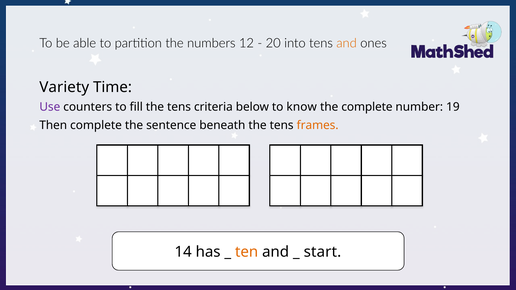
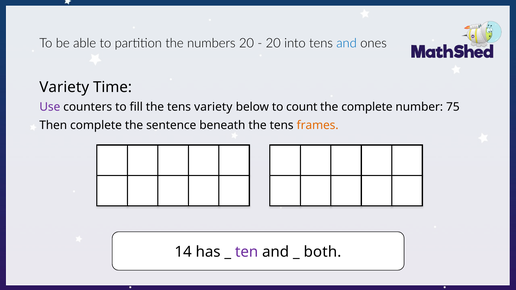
numbers 12: 12 -> 20
and at (347, 43) colour: orange -> blue
tens criteria: criteria -> variety
know: know -> count
19: 19 -> 75
ten colour: orange -> purple
start: start -> both
